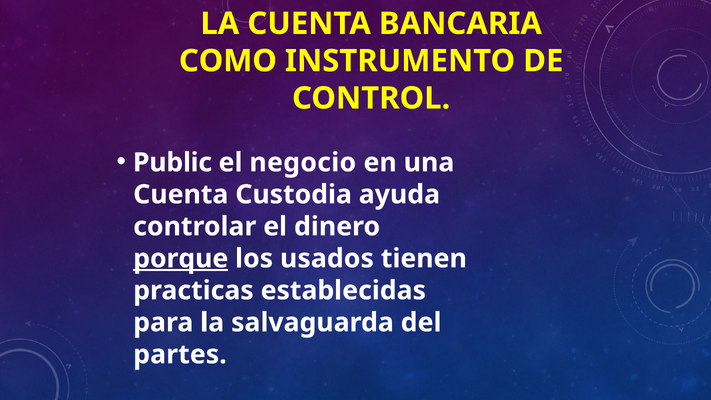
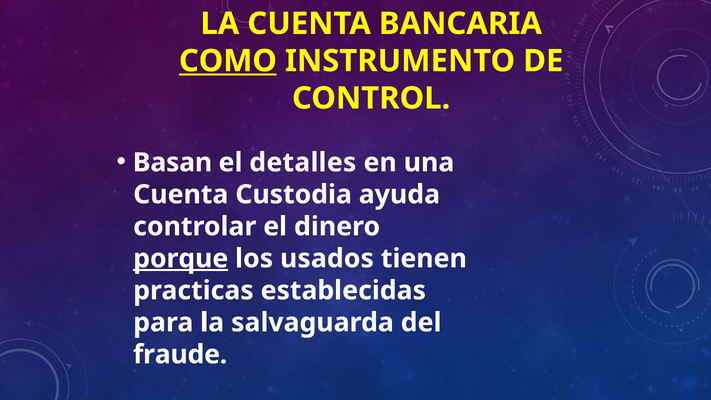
COMO underline: none -> present
Public: Public -> Basan
negocio: negocio -> detalles
partes: partes -> fraude
